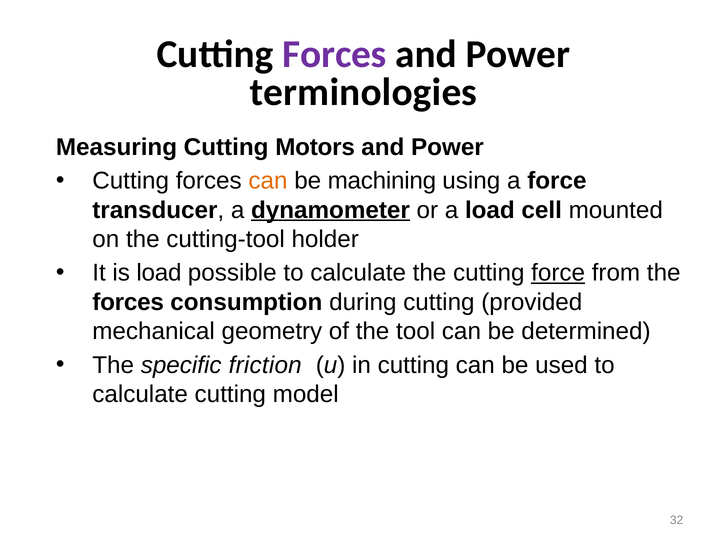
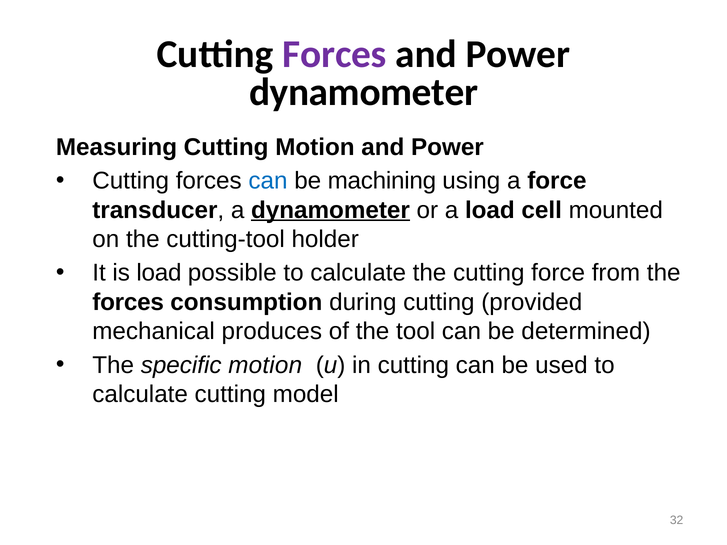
terminologies at (363, 92): terminologies -> dynamometer
Cutting Motors: Motors -> Motion
can at (268, 181) colour: orange -> blue
force at (558, 273) underline: present -> none
geometry: geometry -> produces
specific friction: friction -> motion
